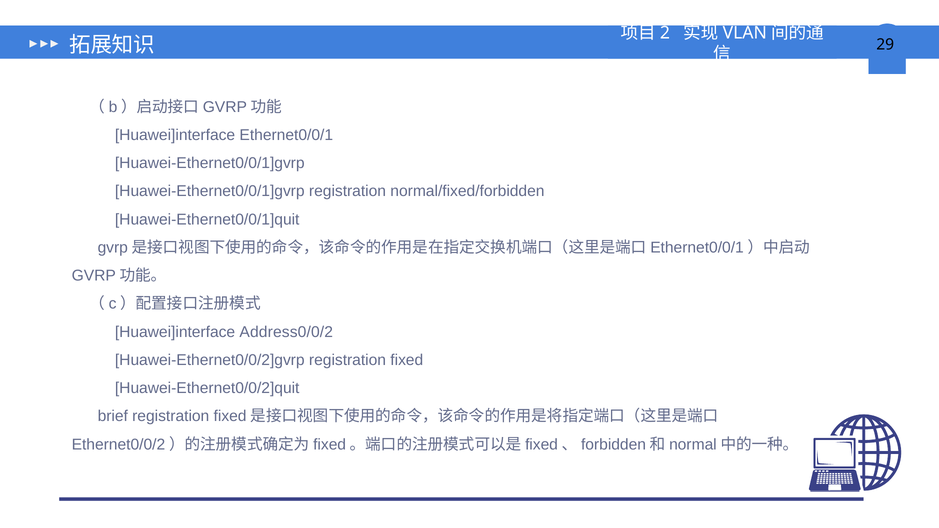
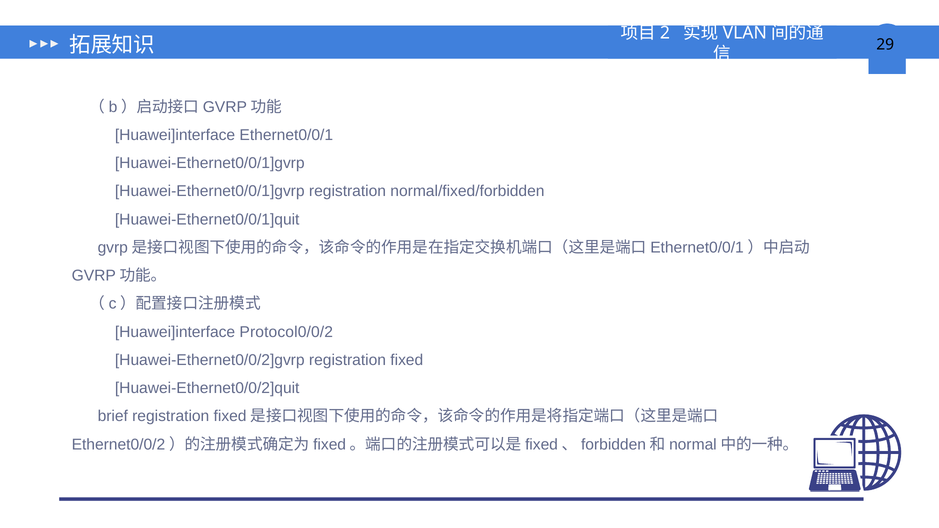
Address0/0/2: Address0/0/2 -> Protocol0/0/2
